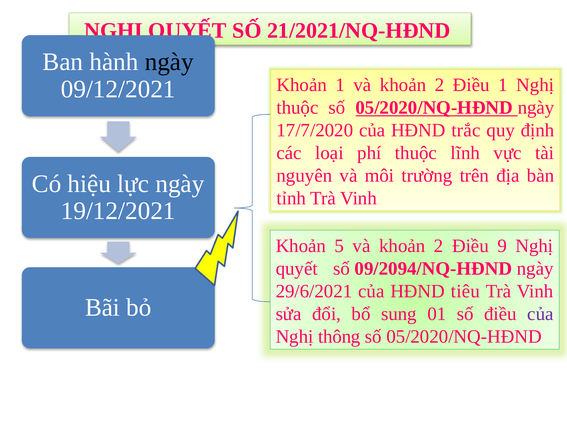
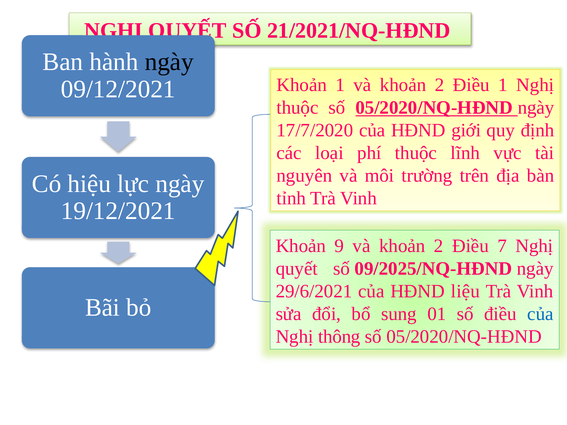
trắc: trắc -> giới
5: 5 -> 9
9: 9 -> 7
09/2094/NQ-HĐND: 09/2094/NQ-HĐND -> 09/2025/NQ-HĐND
tiêu: tiêu -> liệu
của at (540, 314) colour: purple -> blue
